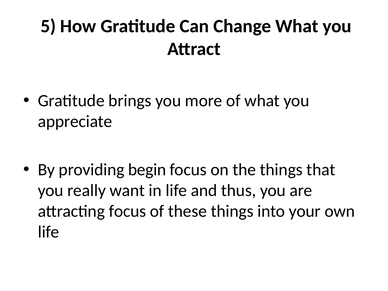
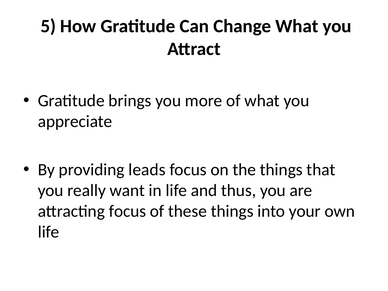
begin: begin -> leads
